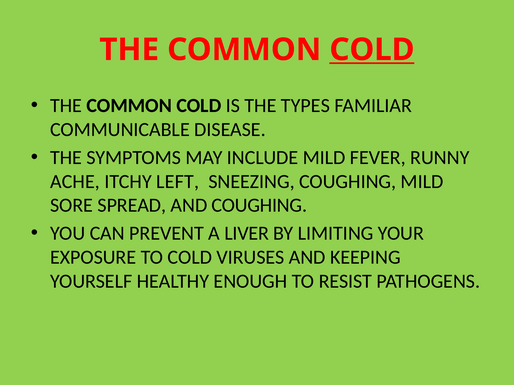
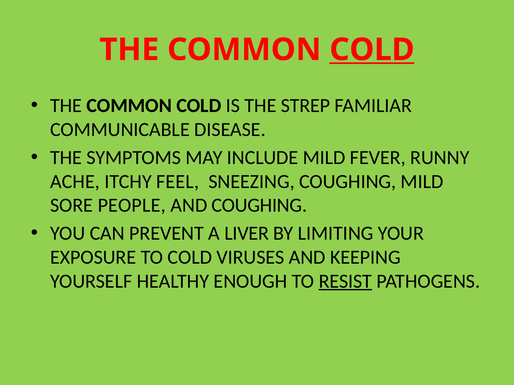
TYPES: TYPES -> STREP
LEFT: LEFT -> FEEL
SPREAD: SPREAD -> PEOPLE
RESIST underline: none -> present
